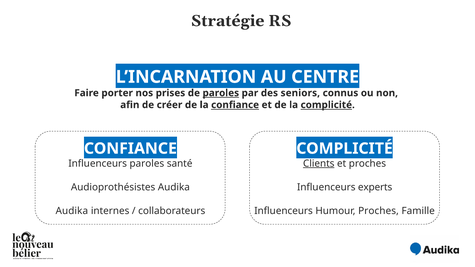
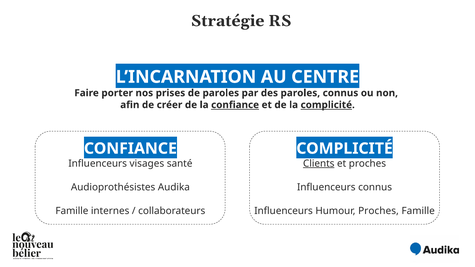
paroles at (221, 93) underline: present -> none
des seniors: seniors -> paroles
Influenceurs paroles: paroles -> visages
Influenceurs experts: experts -> connus
Audika at (72, 211): Audika -> Famille
